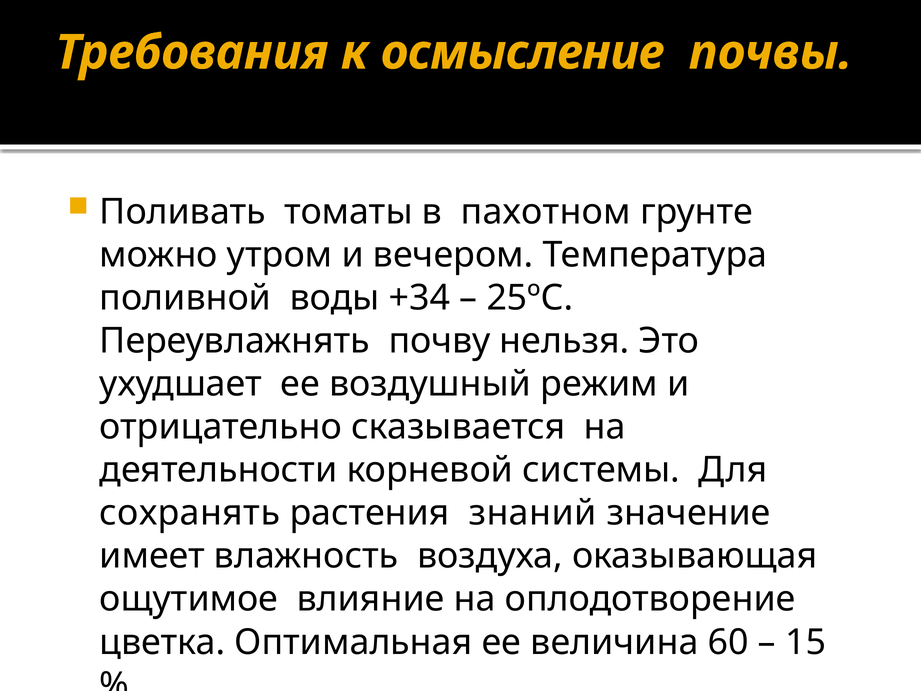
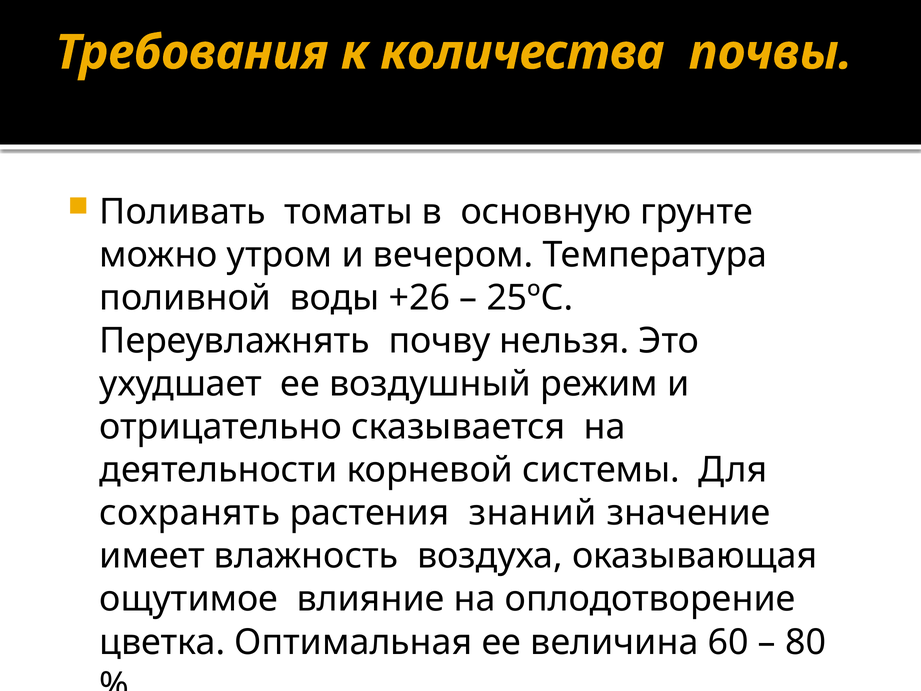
осмысление: осмысление -> количества
пахотном: пахотном -> основную
+34: +34 -> +26
15: 15 -> 80
